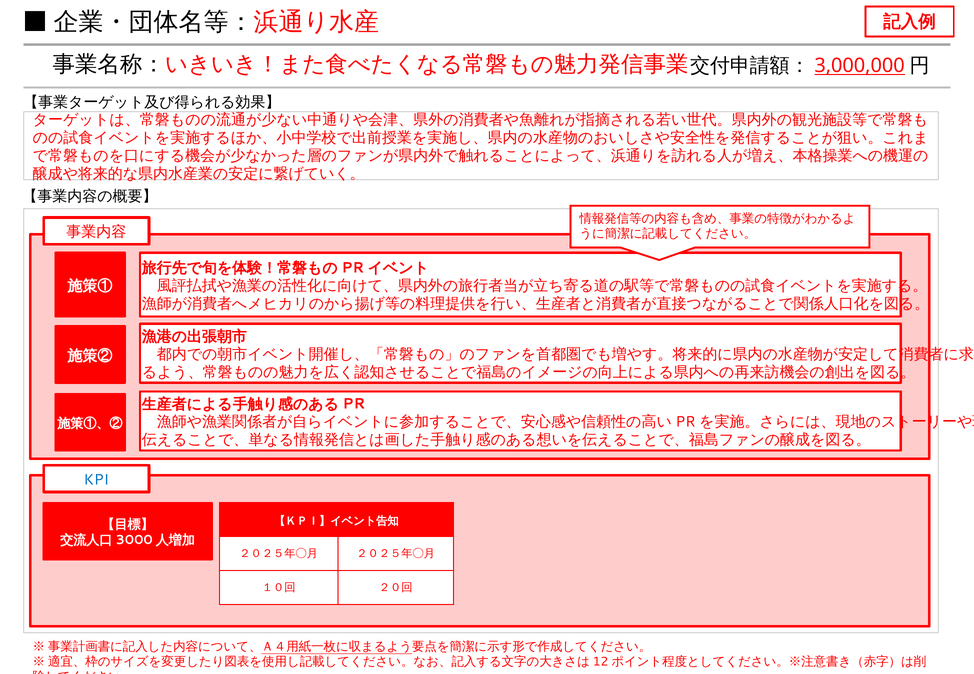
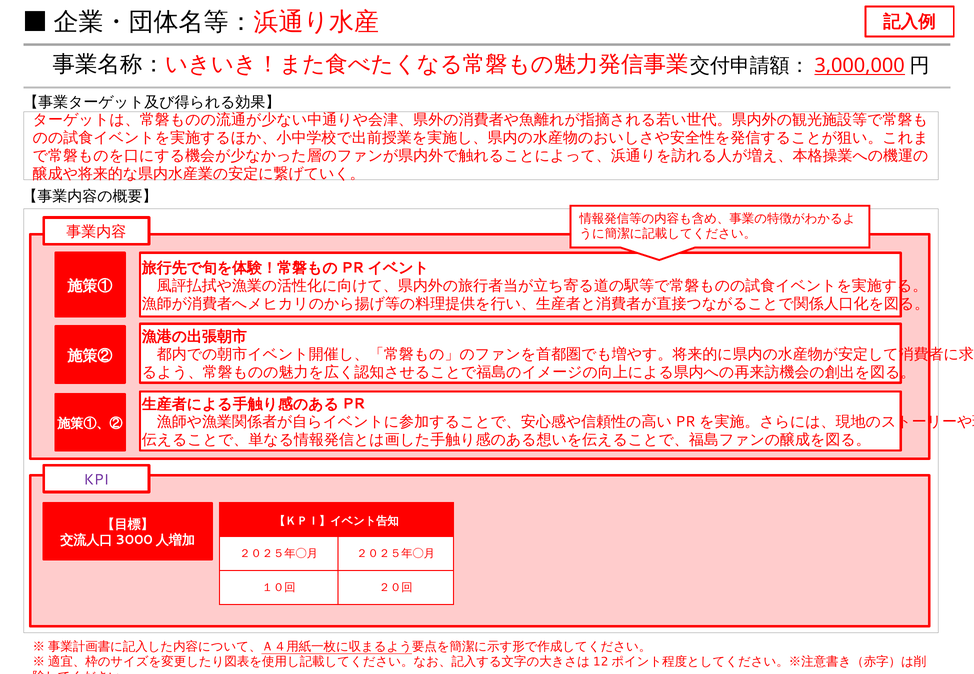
KPI colour: blue -> purple
